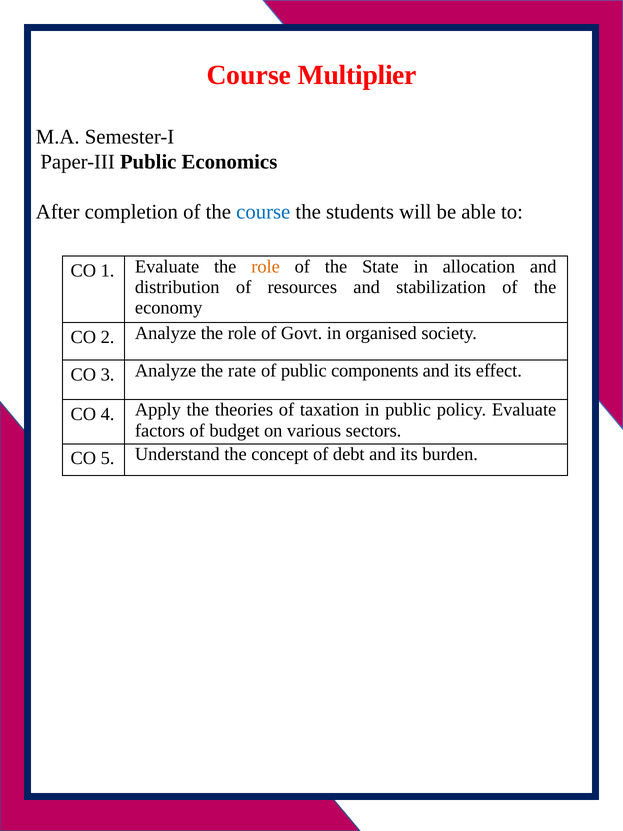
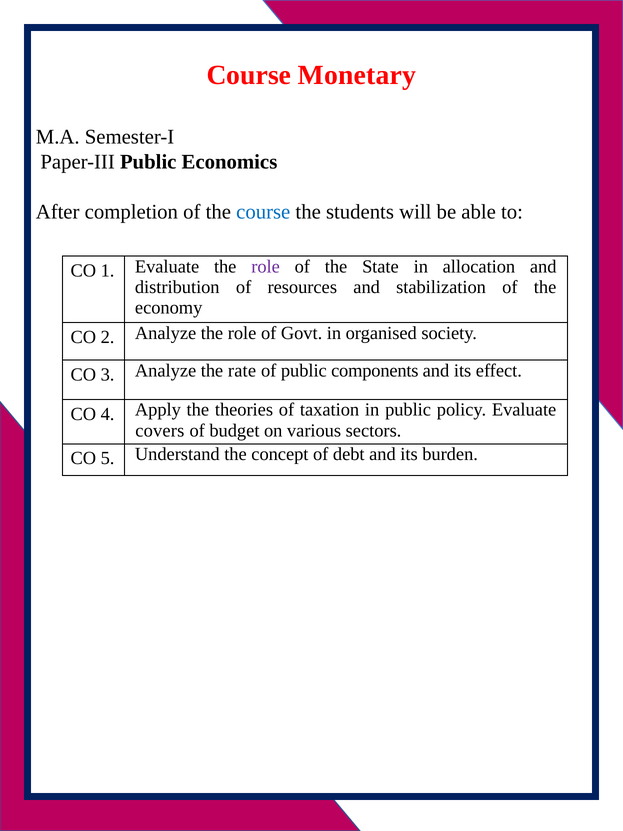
Multiplier: Multiplier -> Monetary
role at (266, 267) colour: orange -> purple
factors: factors -> covers
